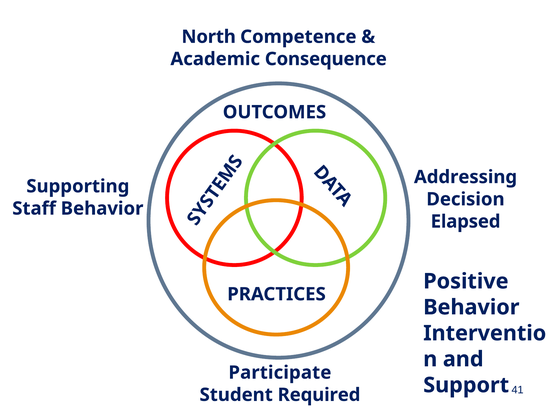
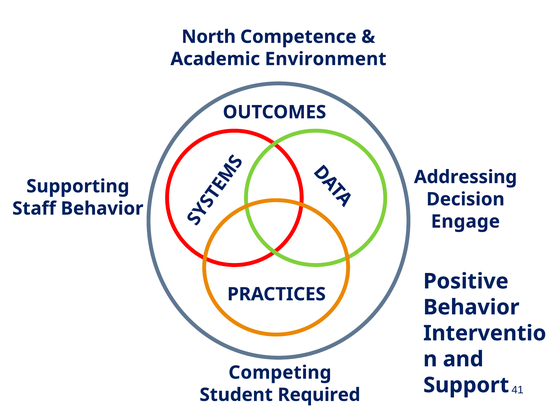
Consequence: Consequence -> Environment
Elapsed: Elapsed -> Engage
Participate: Participate -> Competing
